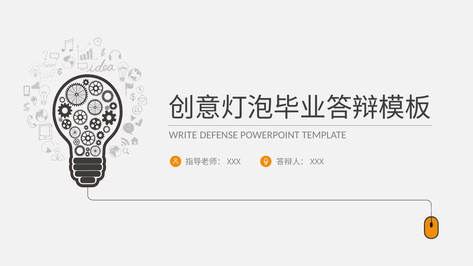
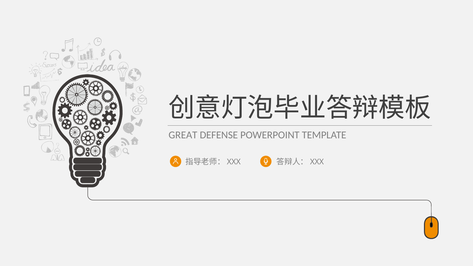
WRITE: WRITE -> GREAT
